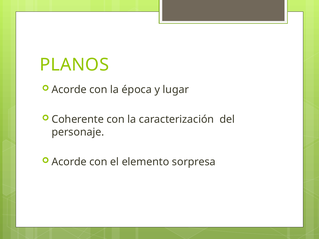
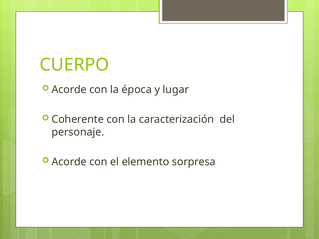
PLANOS: PLANOS -> CUERPO
